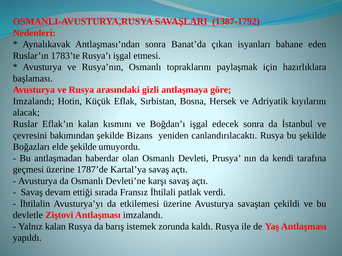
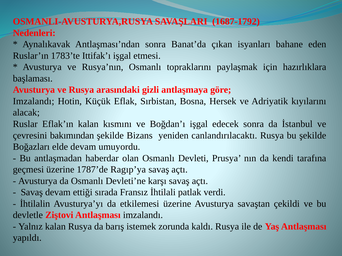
1387-1792: 1387-1792 -> 1687-1792
Rusya’ı: Rusya’ı -> Ittifak’ı
elde şekilde: şekilde -> devam
Kartal’ya: Kartal’ya -> Ragıp’ya
